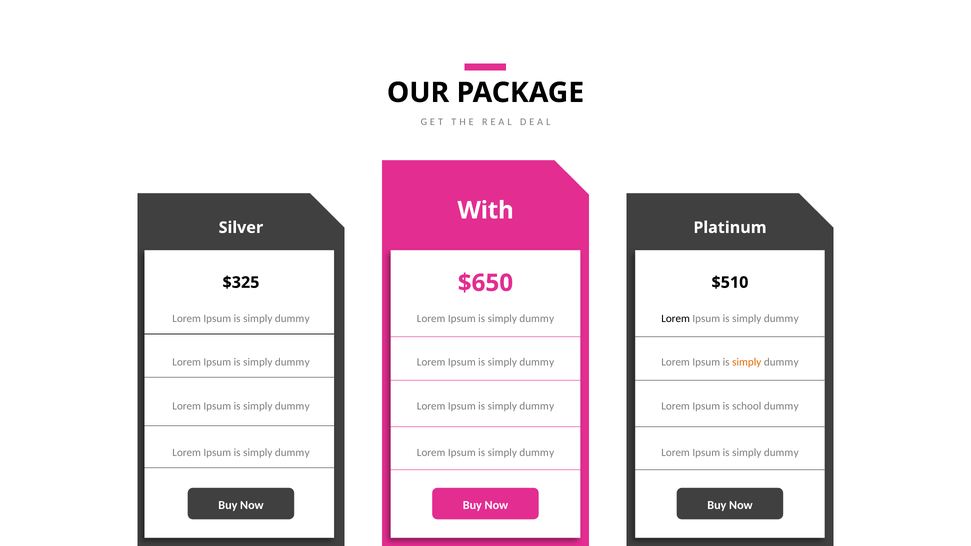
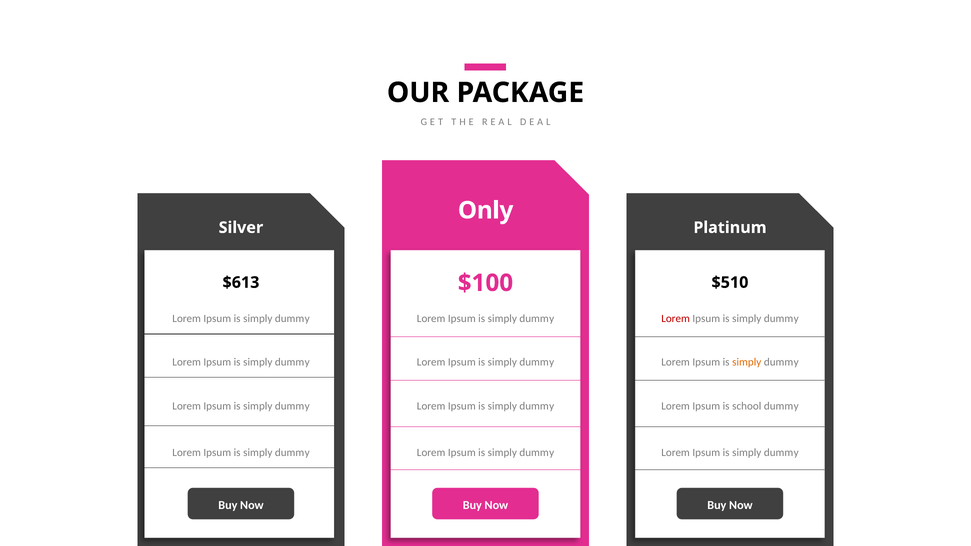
With: With -> Only
$650: $650 -> $100
$325: $325 -> $613
Lorem at (676, 319) colour: black -> red
